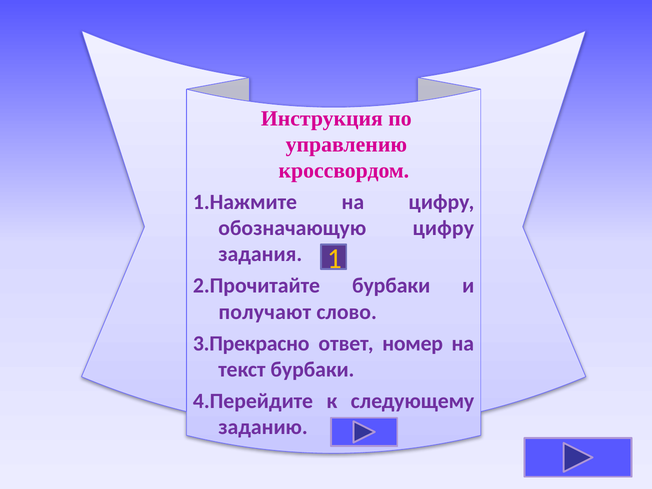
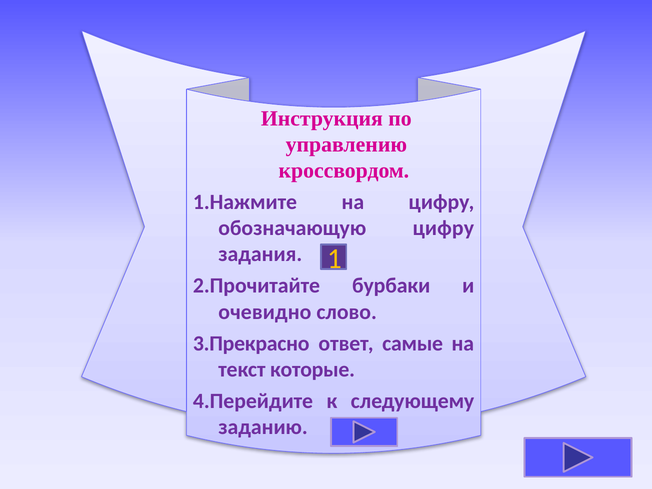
получают: получают -> очевидно
номер: номер -> самые
текст бурбаки: бурбаки -> которые
